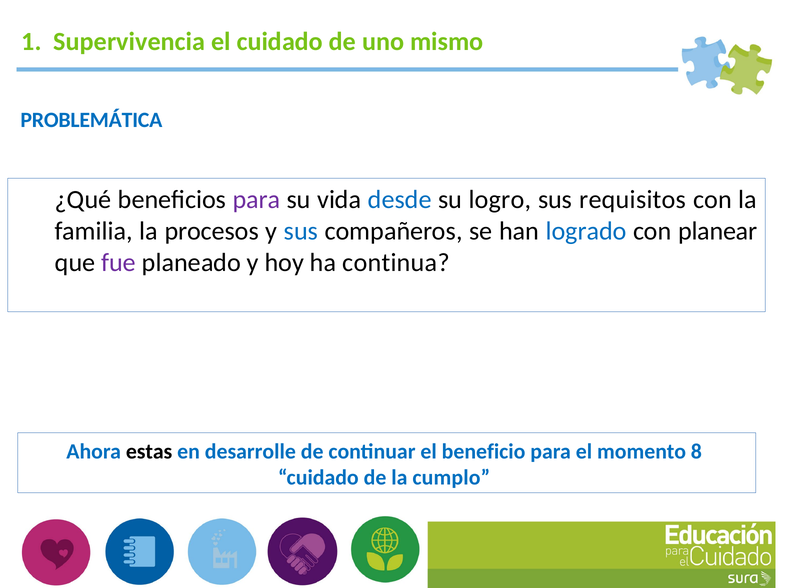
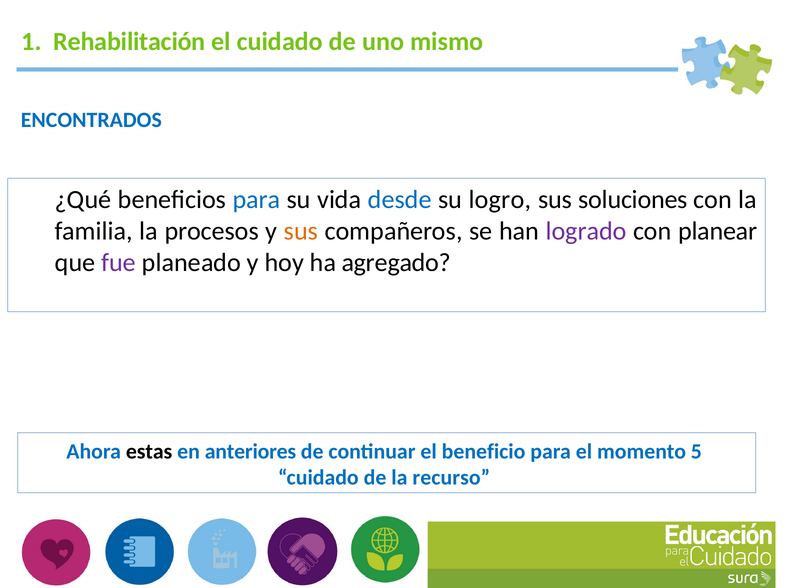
Supervivencia: Supervivencia -> Rehabilitación
PROBLEMÁTICA: PROBLEMÁTICA -> ENCONTRADOS
para at (256, 200) colour: purple -> blue
requisitos: requisitos -> soluciones
sus at (301, 231) colour: blue -> orange
logrado colour: blue -> purple
continua: continua -> agregado
desarrolle: desarrolle -> anteriores
8: 8 -> 5
cumplo: cumplo -> recurso
